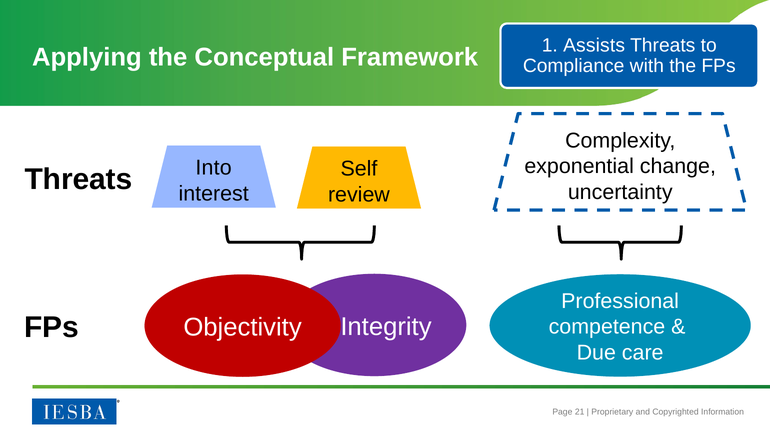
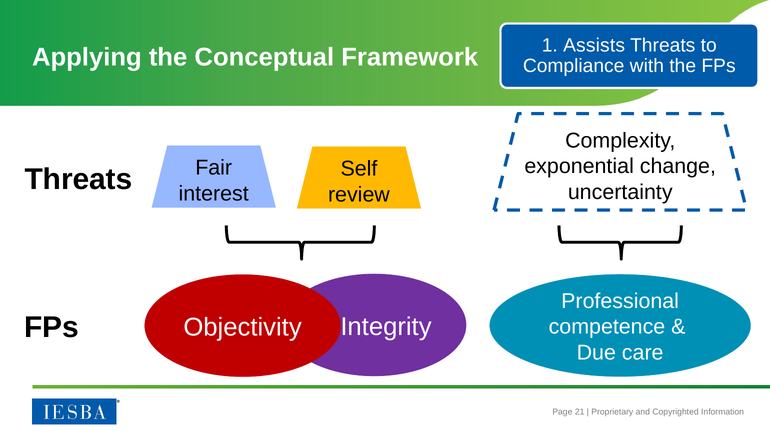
Into: Into -> Fair
